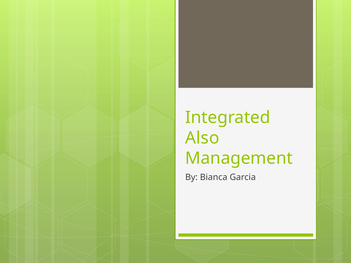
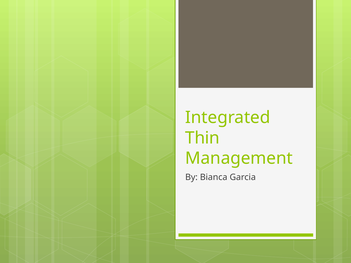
Also: Also -> Thin
